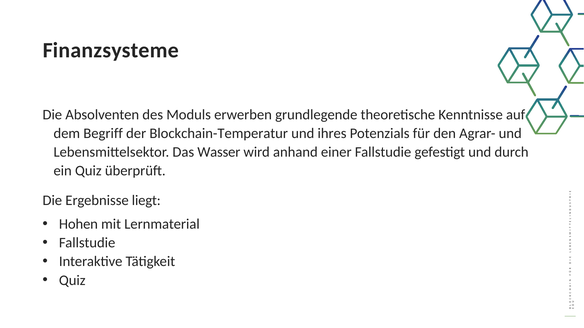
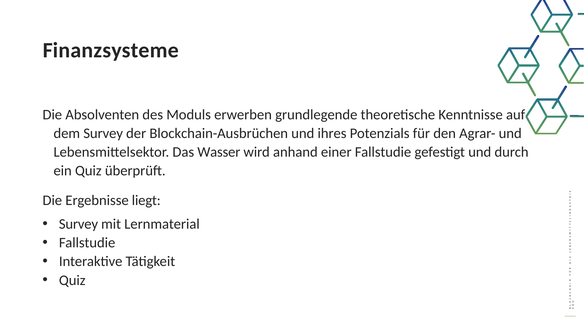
dem Begriff: Begriff -> Survey
Blockchain-Temperatur: Blockchain-Temperatur -> Blockchain-Ausbrüchen
Hohen at (78, 224): Hohen -> Survey
